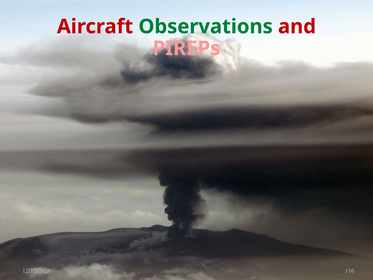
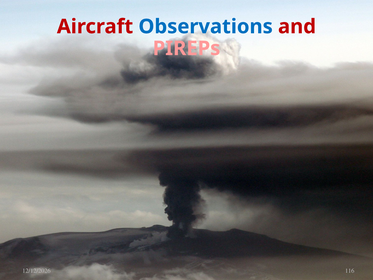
Observations colour: green -> blue
